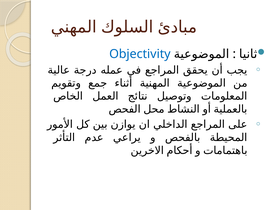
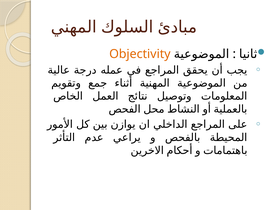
Objectivity colour: blue -> orange
